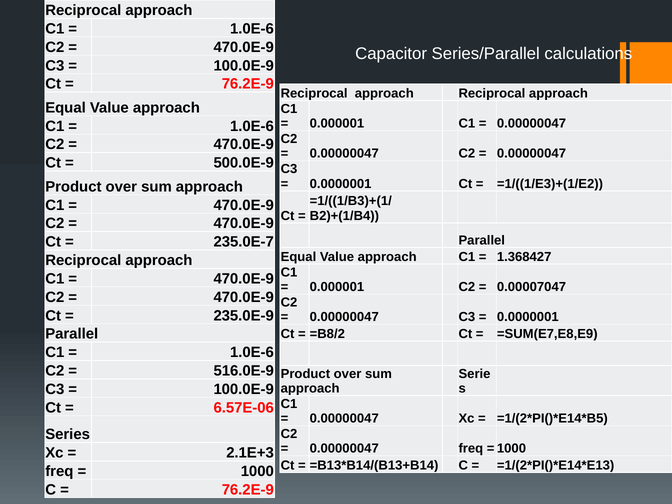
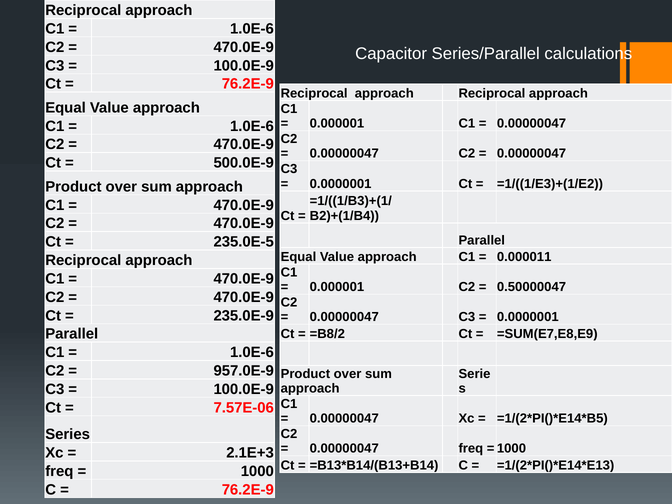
235.0E-7: 235.0E-7 -> 235.0E-5
1.368427: 1.368427 -> 0.000011
0.00007047: 0.00007047 -> 0.50000047
516.0E-9: 516.0E-9 -> 957.0E-9
6.57E-06: 6.57E-06 -> 7.57E-06
